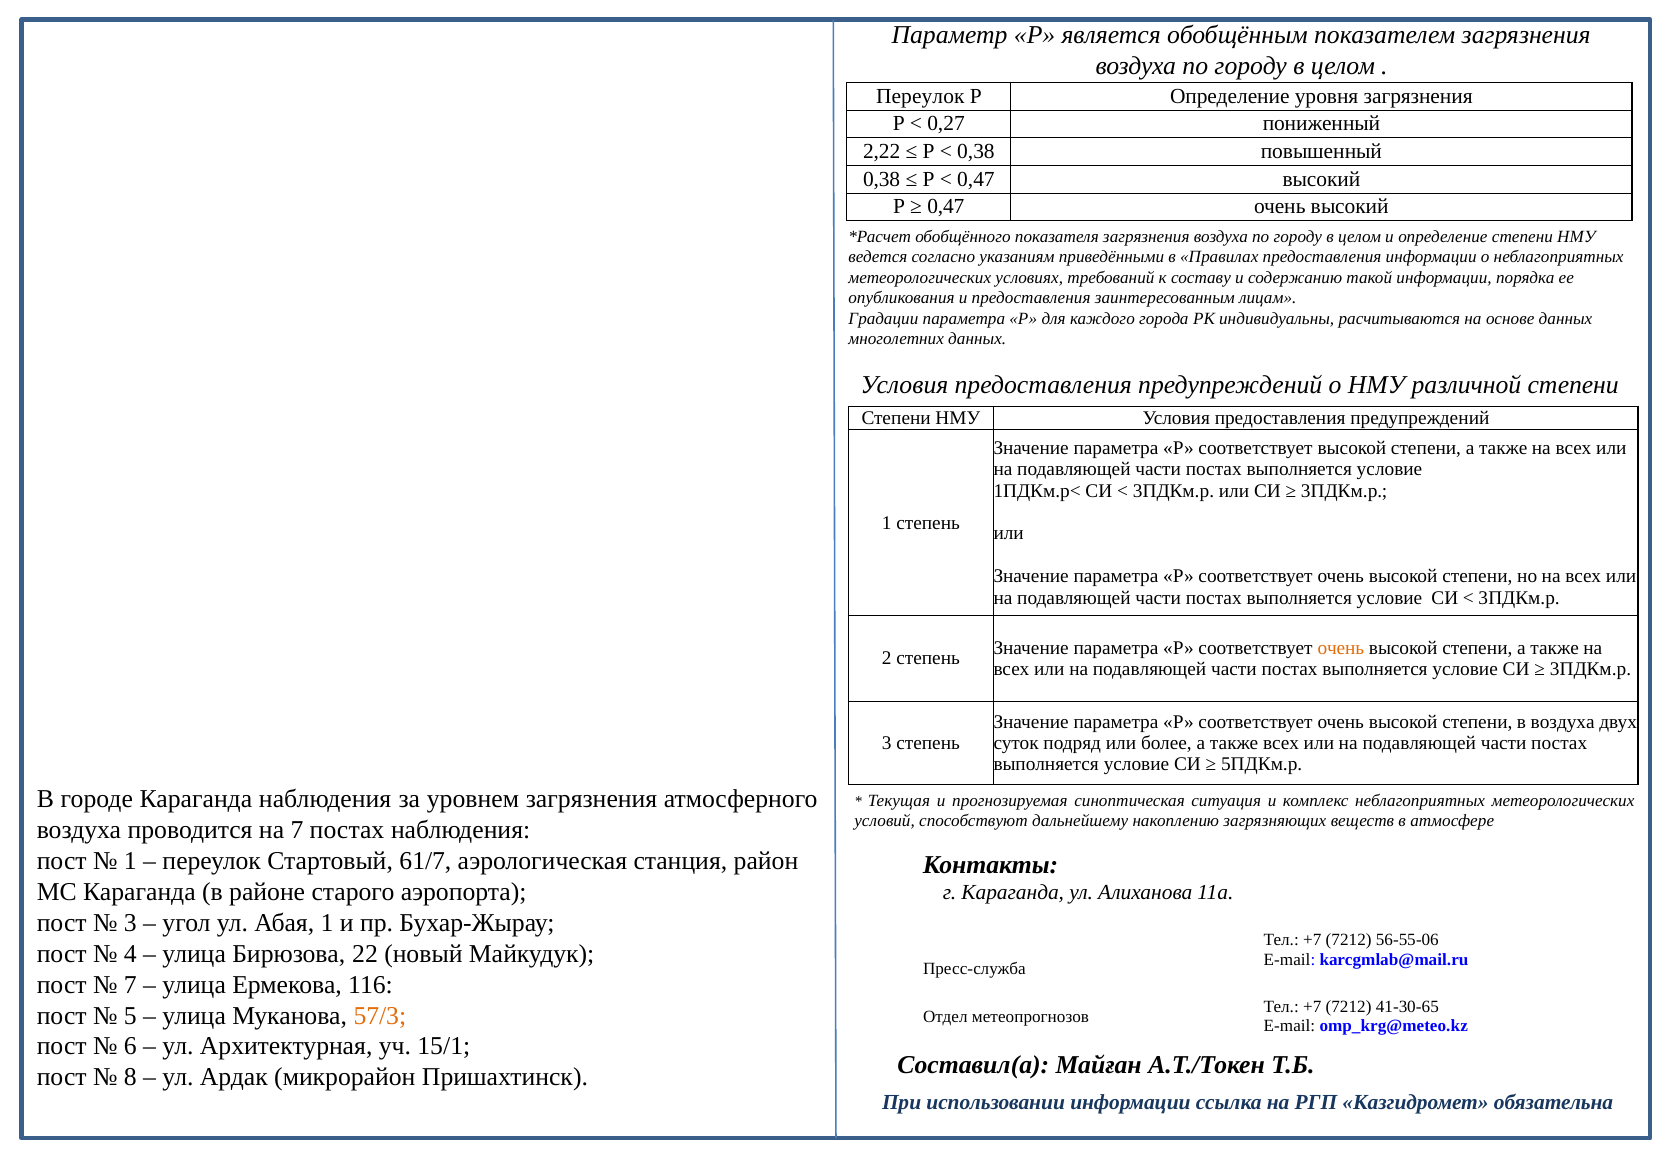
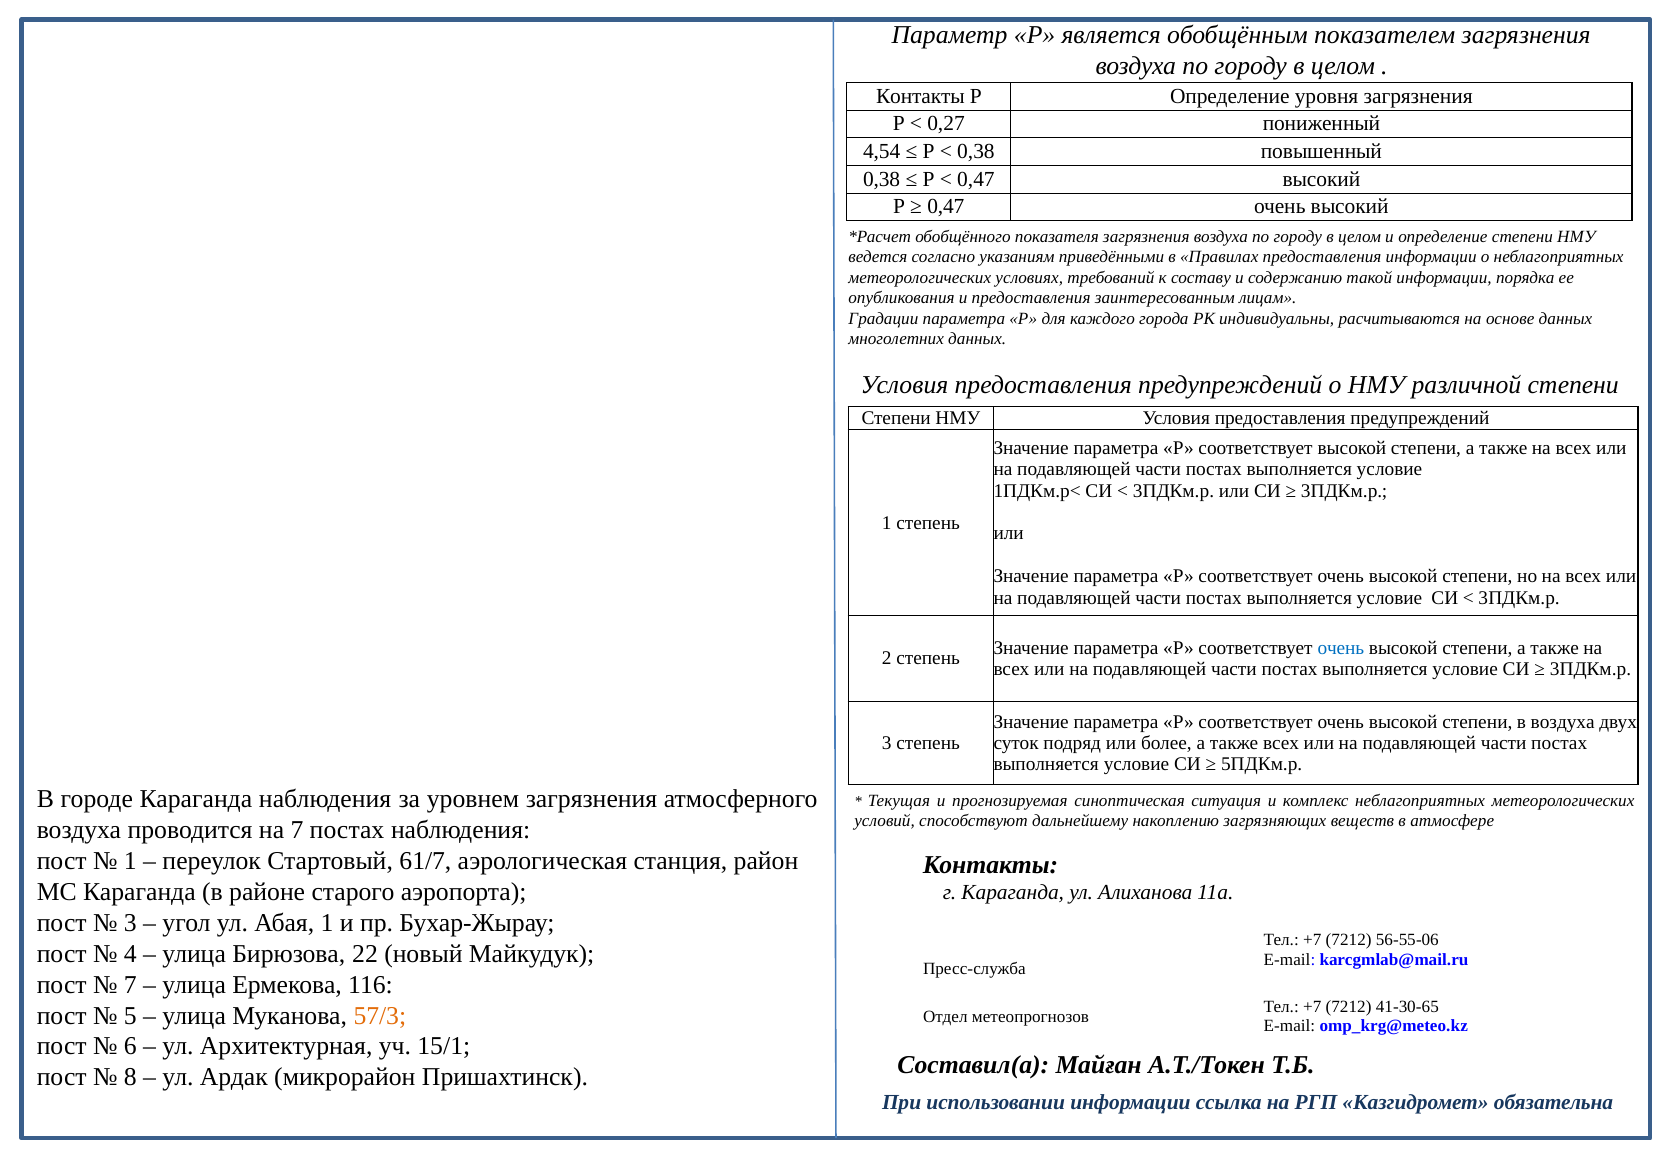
Переулок at (920, 96): Переулок -> Контакты
2,22: 2,22 -> 4,54
очень at (1341, 648) colour: orange -> blue
